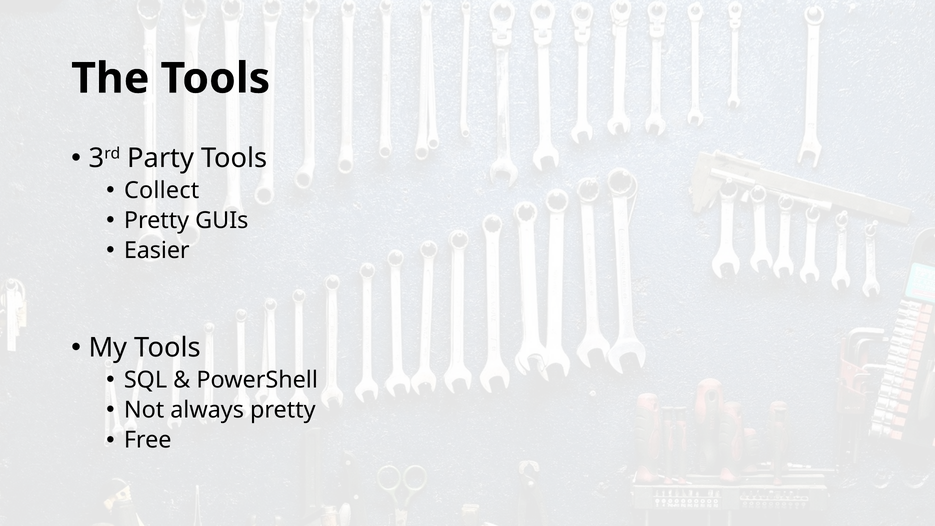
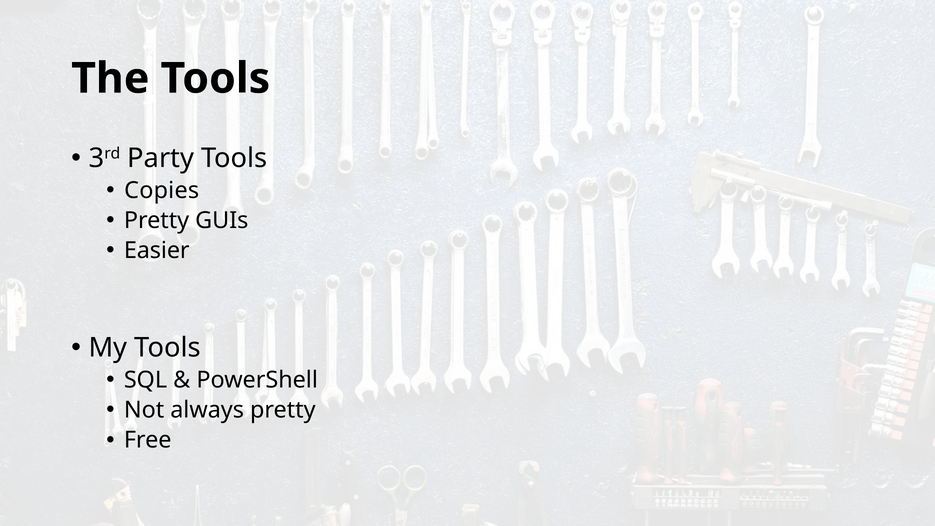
Collect: Collect -> Copies
